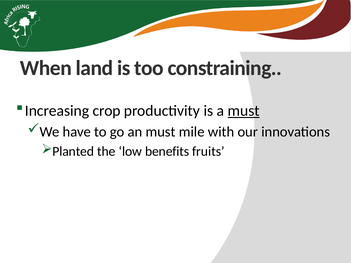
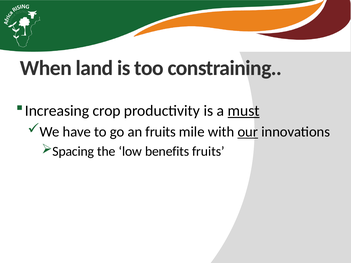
an must: must -> fruits
our underline: none -> present
Planted: Planted -> Spacing
